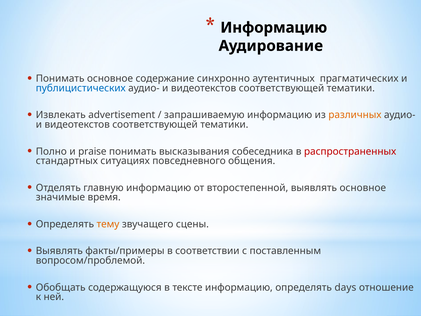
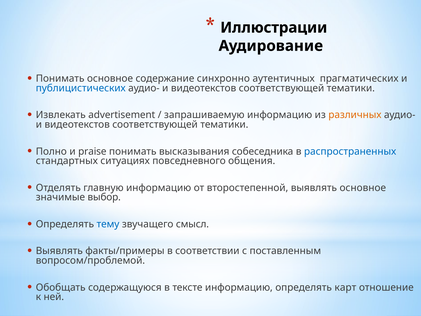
Информацию at (274, 28): Информацию -> Иллюстрации
распространенных colour: red -> blue
время: время -> выбор
тему colour: orange -> blue
сцены: сцены -> смысл
days: days -> карт
